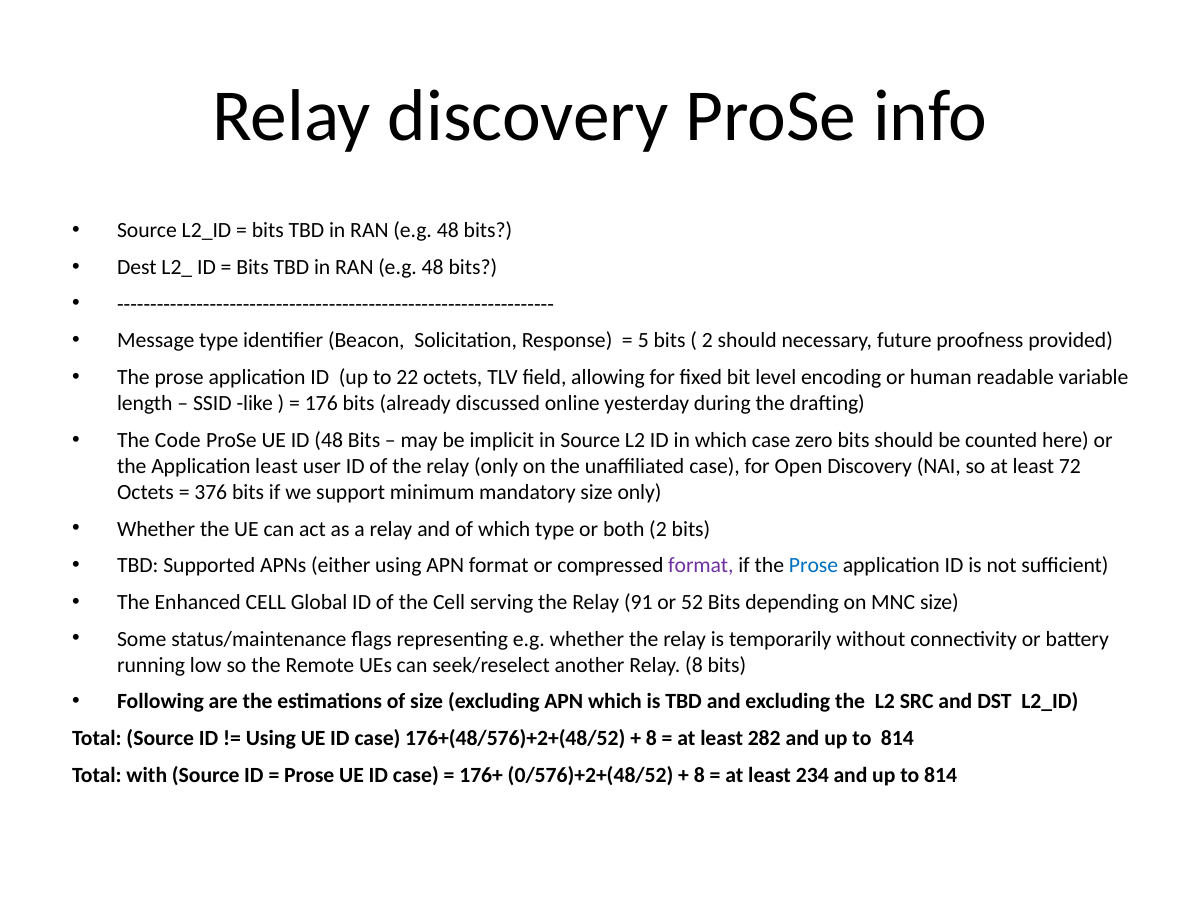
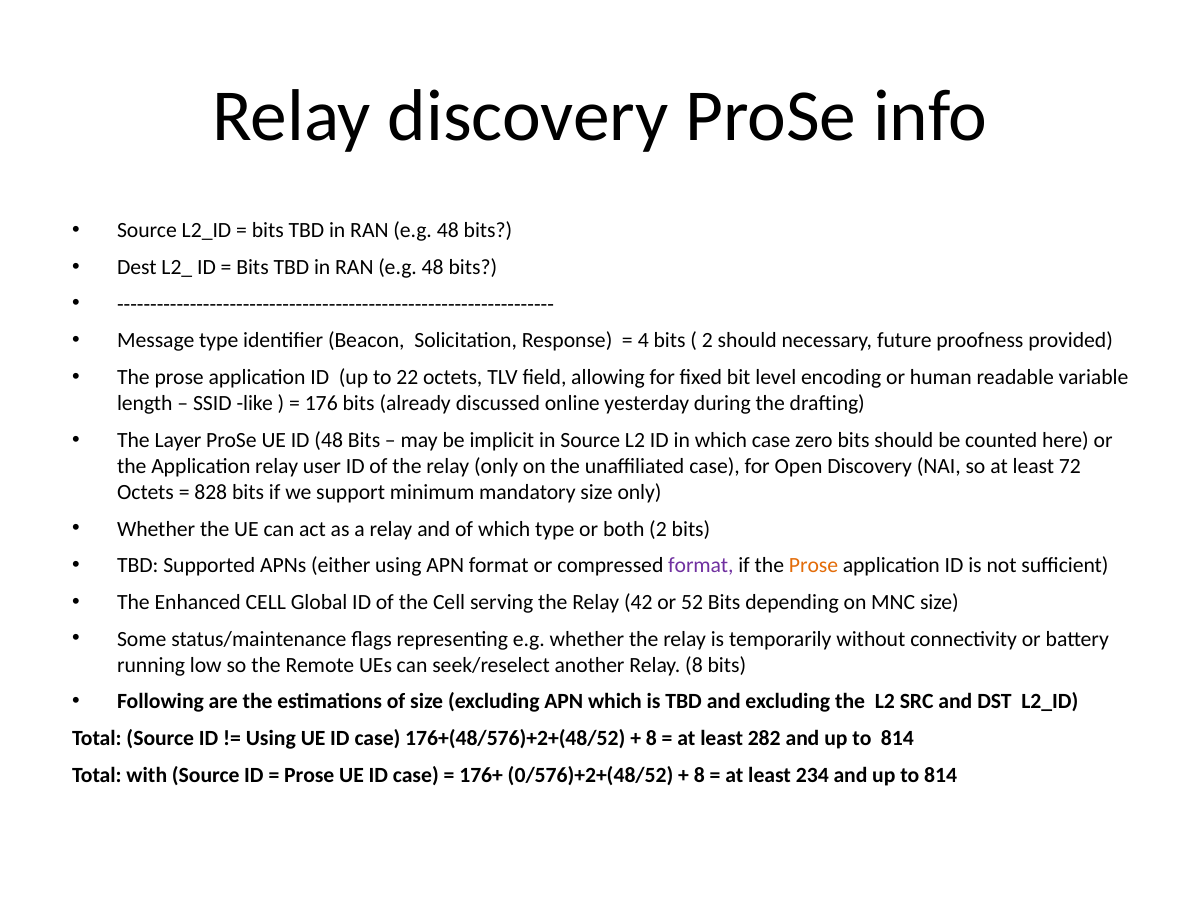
5: 5 -> 4
Code: Code -> Layer
Application least: least -> relay
376: 376 -> 828
Prose at (813, 566) colour: blue -> orange
91: 91 -> 42
